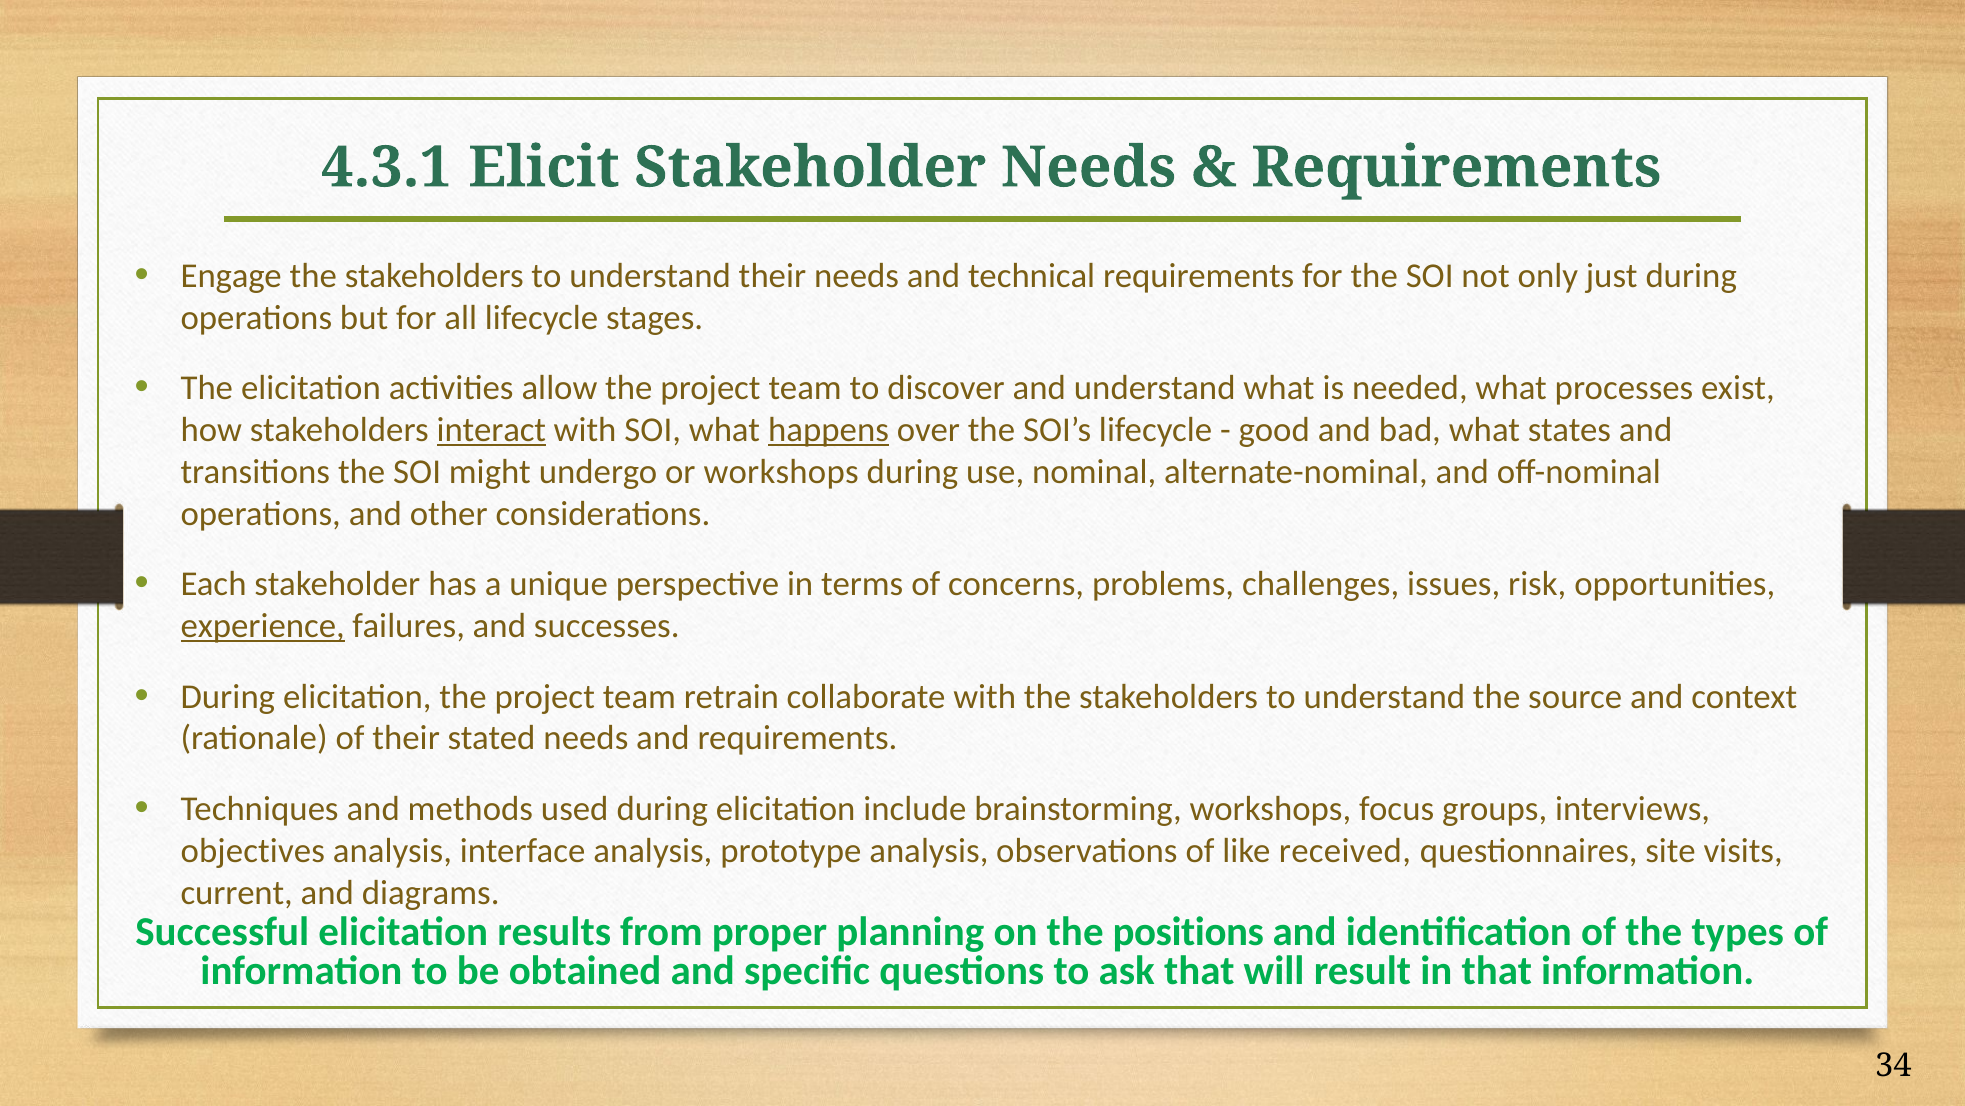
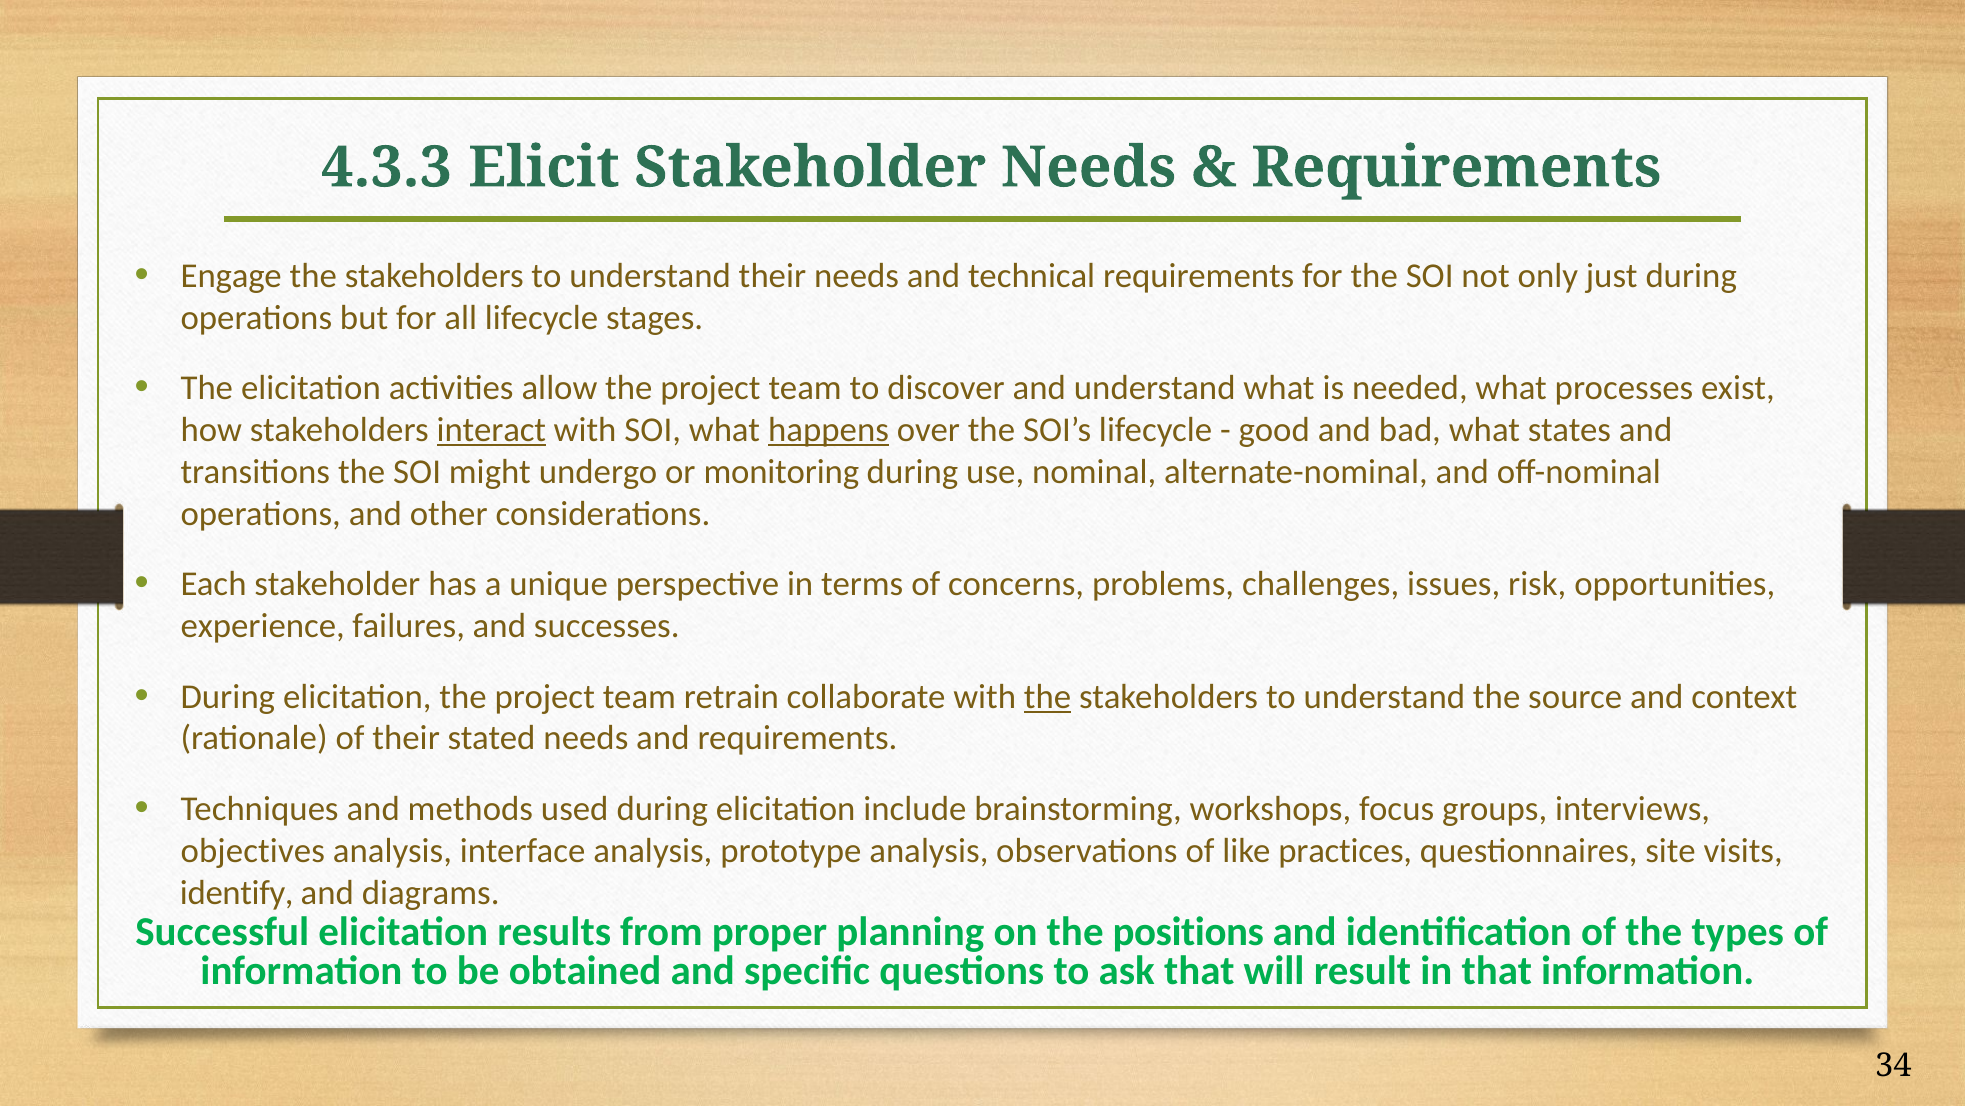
4.3.1: 4.3.1 -> 4.3.3
or workshops: workshops -> monitoring
experience underline: present -> none
the at (1048, 696) underline: none -> present
received: received -> practices
current: current -> identify
